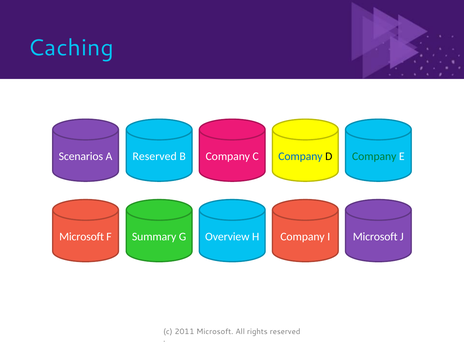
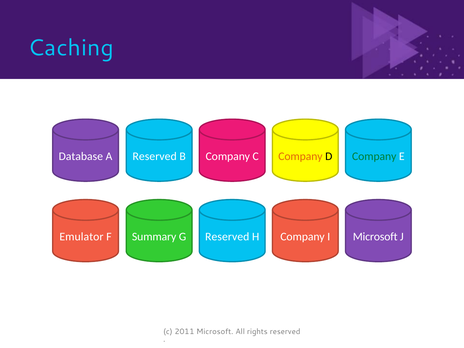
Scenarios: Scenarios -> Database
Company at (300, 156) colour: blue -> orange
Microsoft at (82, 237): Microsoft -> Emulator
G Overview: Overview -> Reserved
